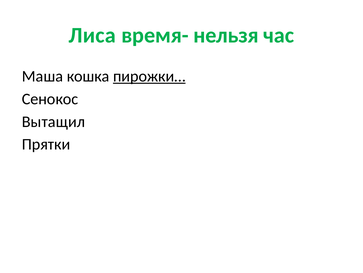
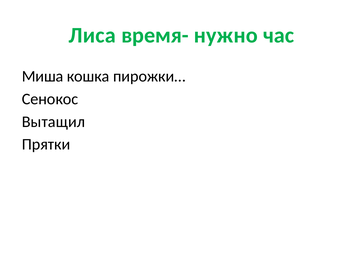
нельзя: нельзя -> нужно
Маша: Маша -> Миша
пирожки… underline: present -> none
